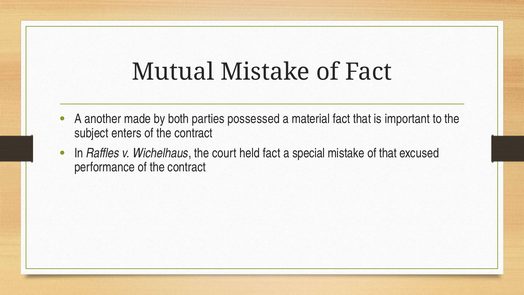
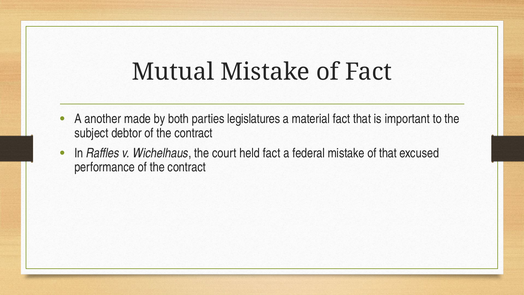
possessed: possessed -> legislatures
enters: enters -> debtor
special: special -> federal
